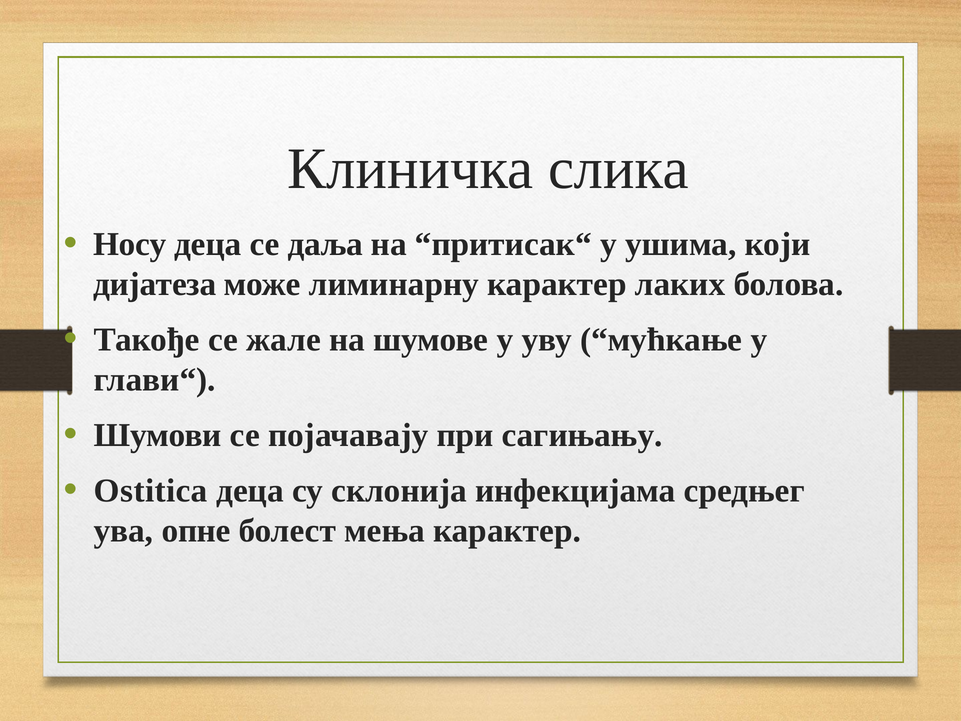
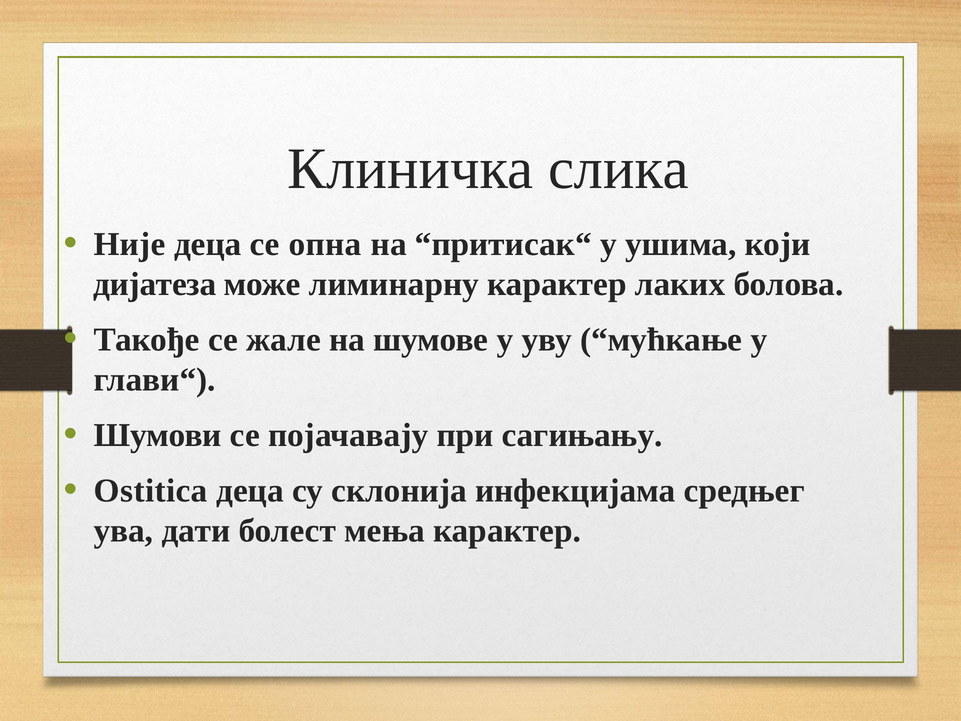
Носу: Носу -> Није
даља: даља -> опна
опне: опне -> дати
